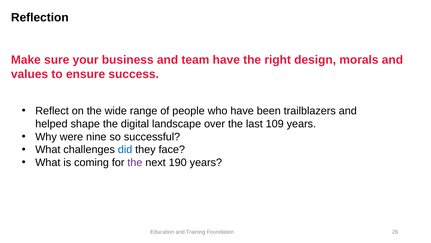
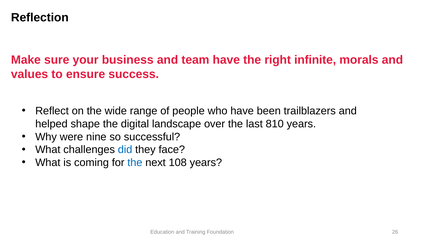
design: design -> infinite
109: 109 -> 810
the at (135, 162) colour: purple -> blue
190: 190 -> 108
